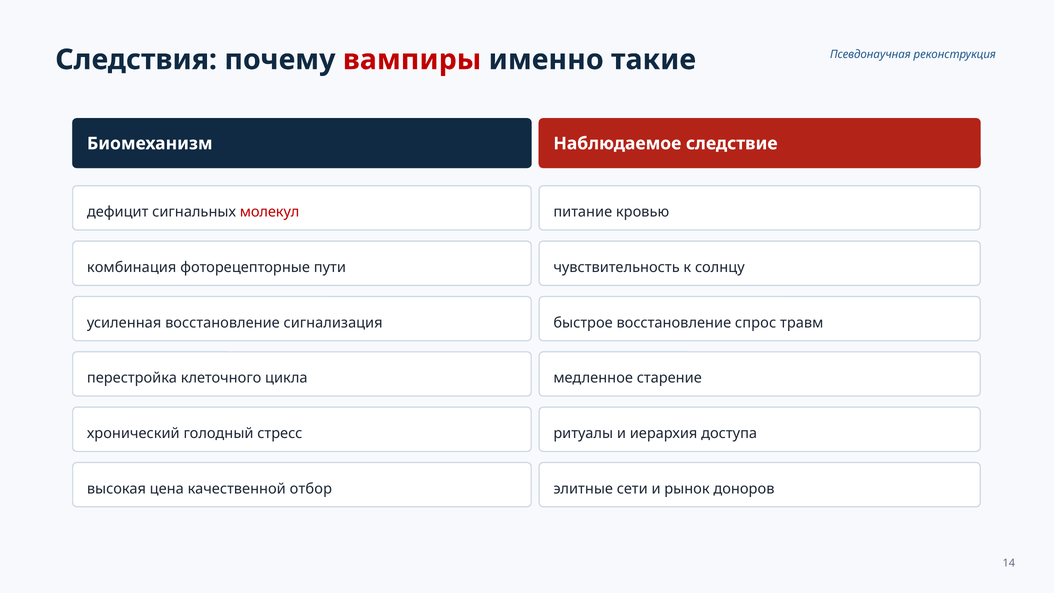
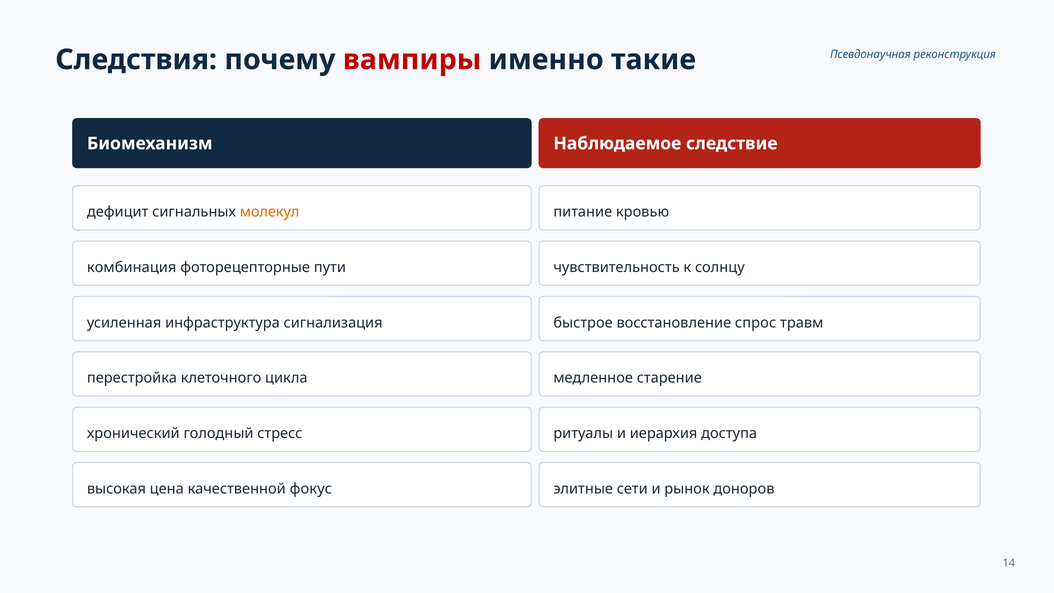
молекул colour: red -> orange
усиленная восстановление: восстановление -> инфраструктура
отбор: отбор -> фокус
